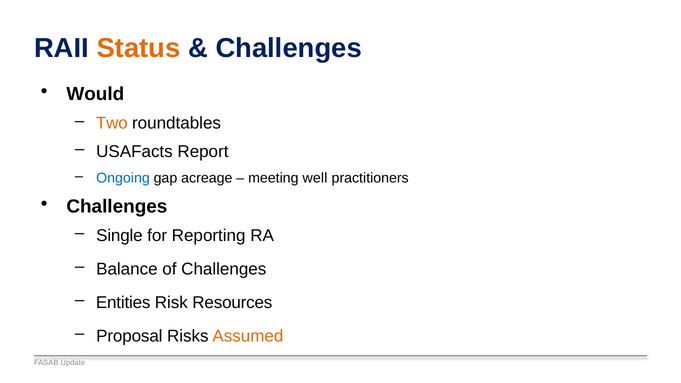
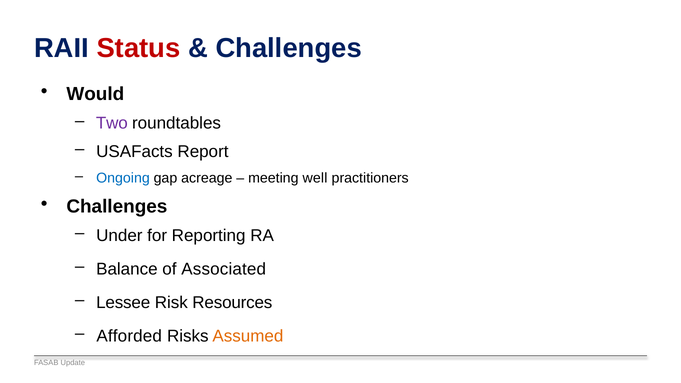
Status colour: orange -> red
Two colour: orange -> purple
Single: Single -> Under
of Challenges: Challenges -> Associated
Entities: Entities -> Lessee
Proposal: Proposal -> Afforded
